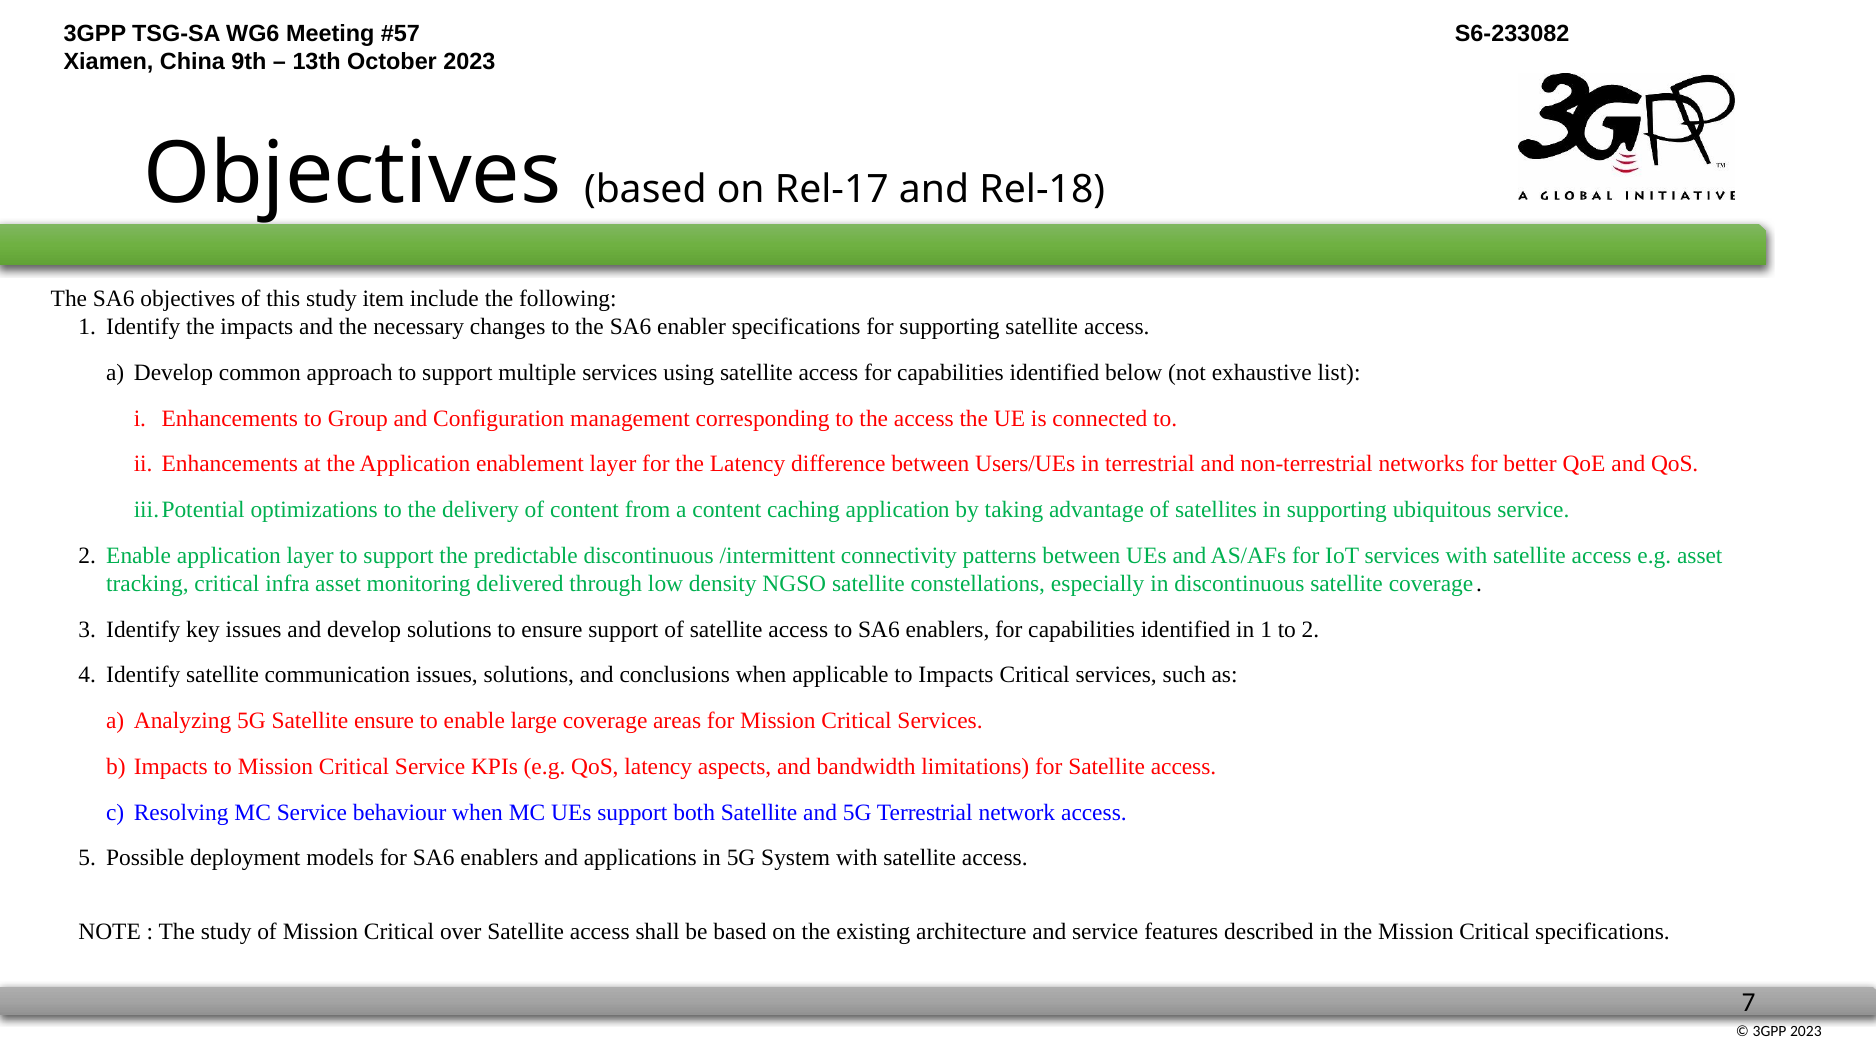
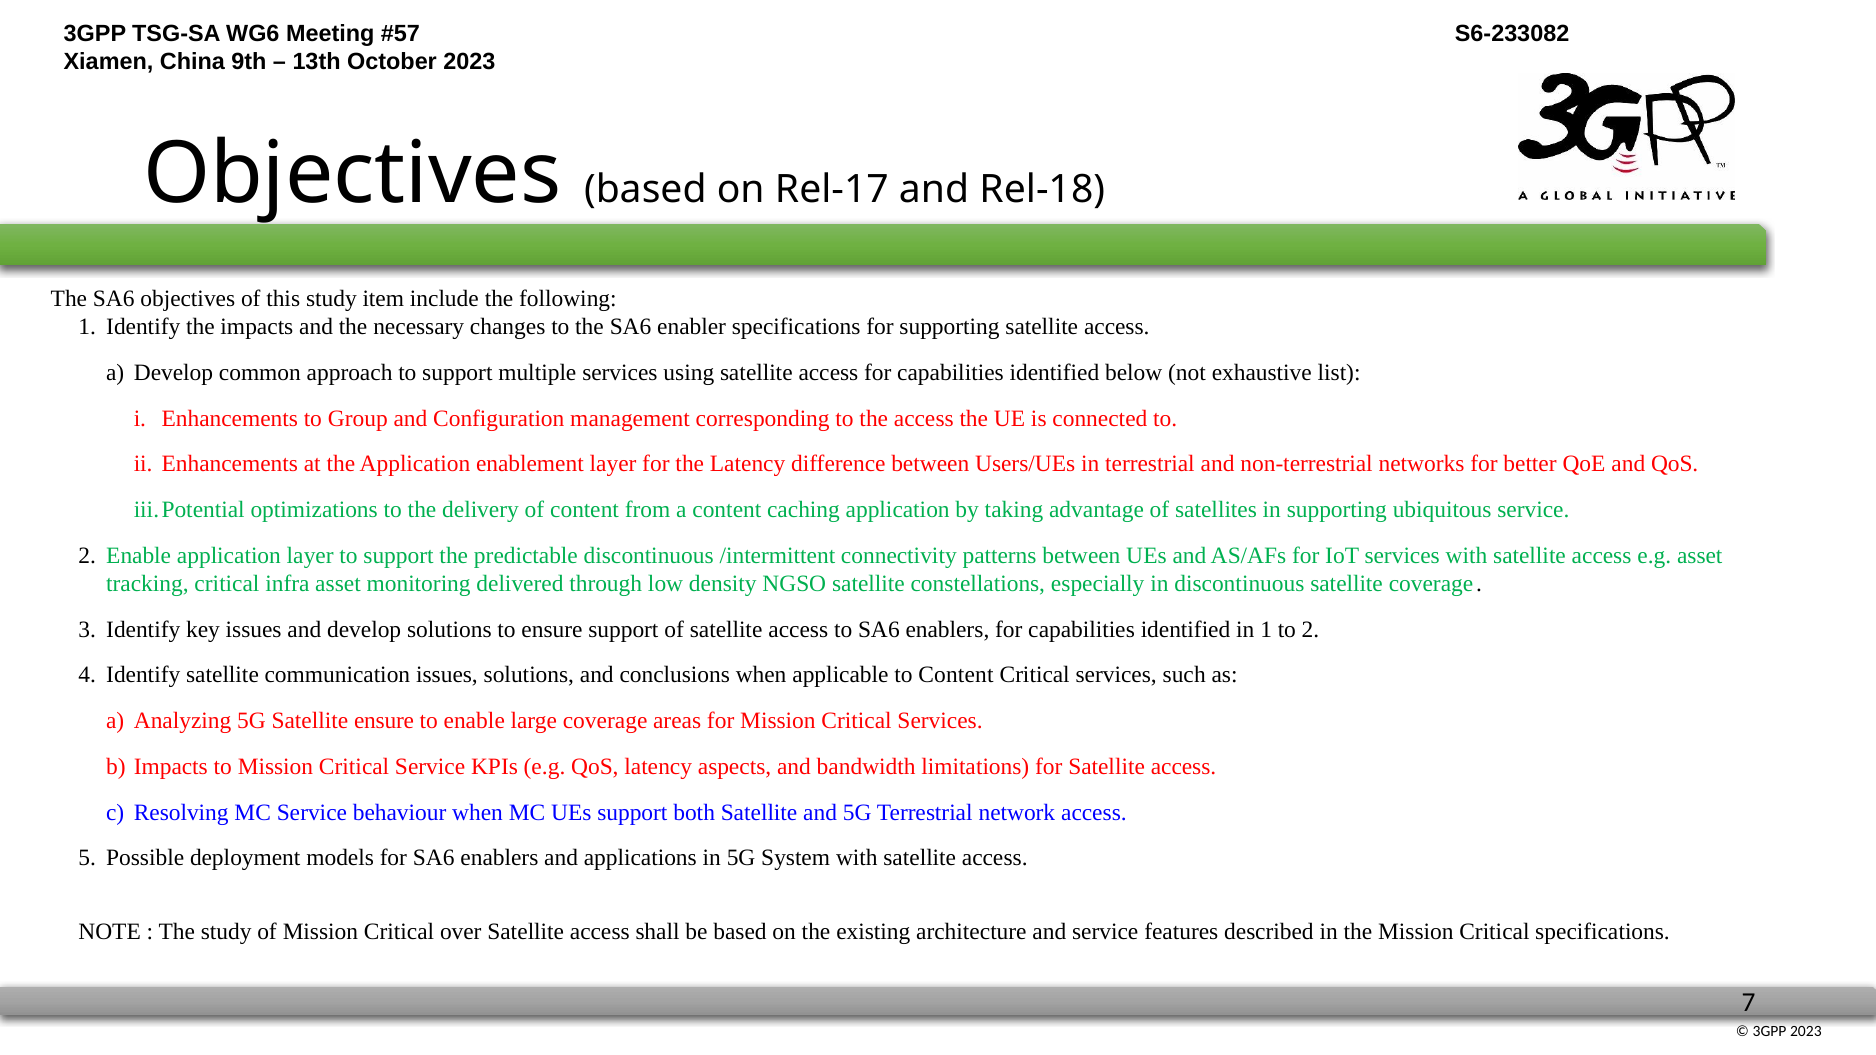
to Impacts: Impacts -> Content
